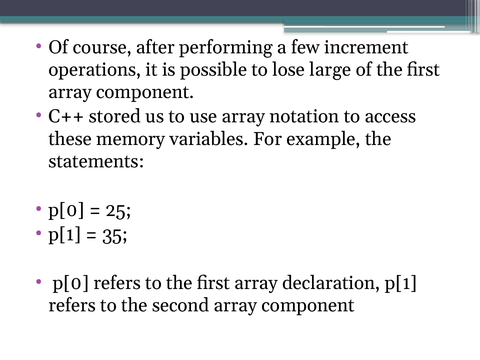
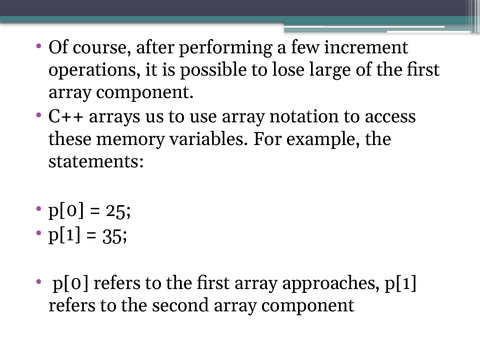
stored: stored -> arrays
declaration: declaration -> approaches
